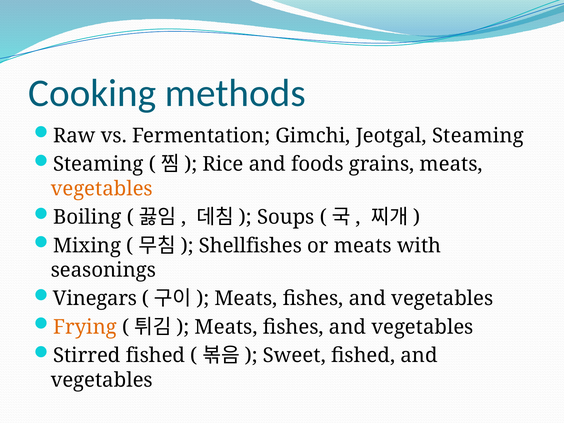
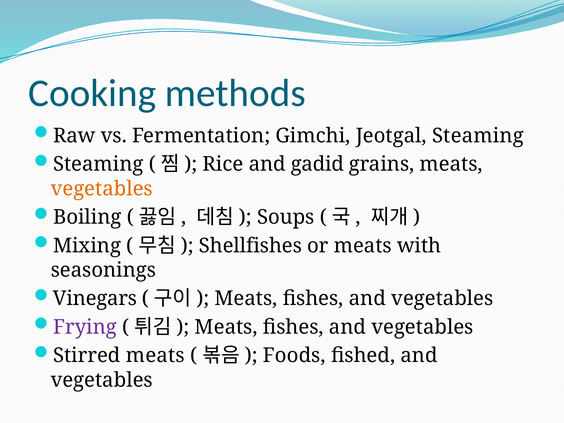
foods: foods -> gadid
Frying colour: orange -> purple
Stirred fished: fished -> meats
Sweet: Sweet -> Foods
